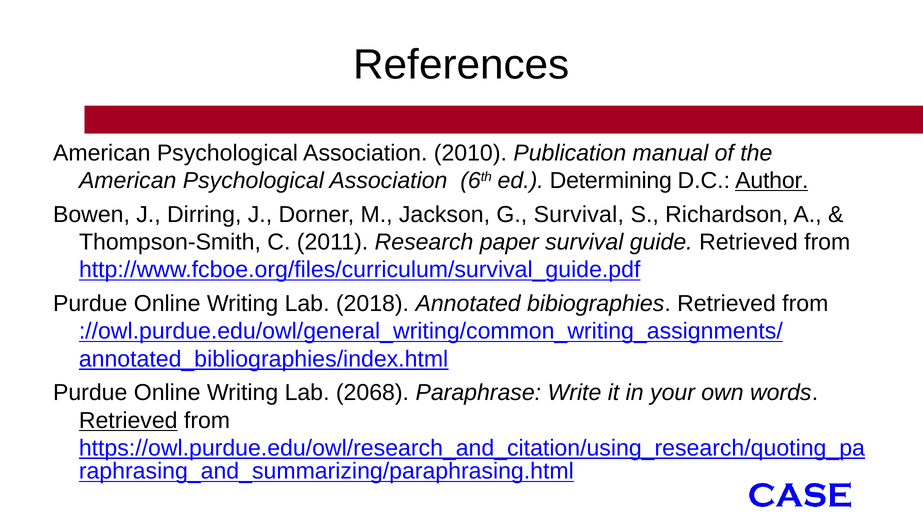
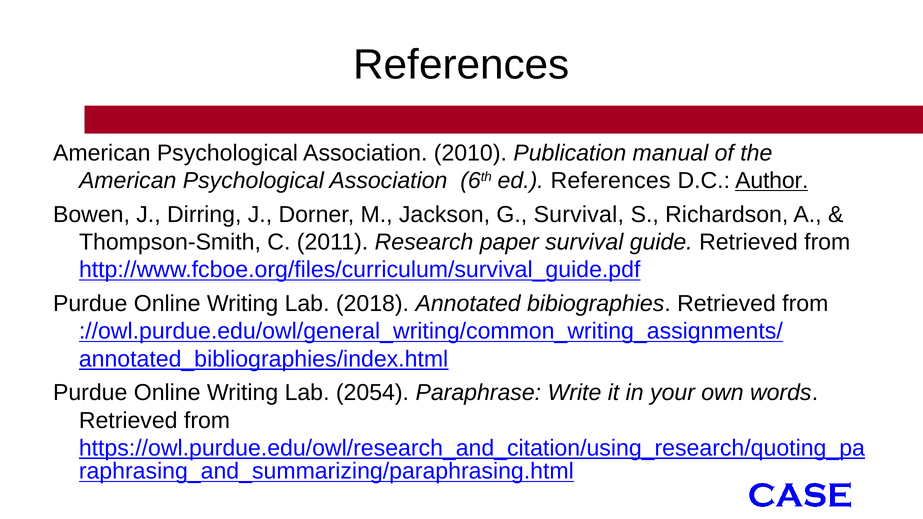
ed Determining: Determining -> References
2068: 2068 -> 2054
Retrieved at (128, 421) underline: present -> none
